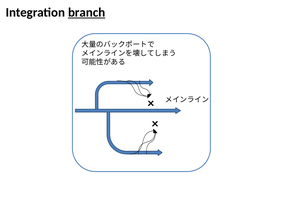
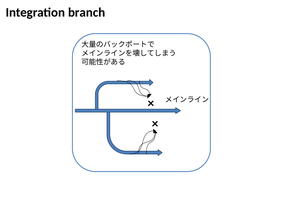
branch underline: present -> none
